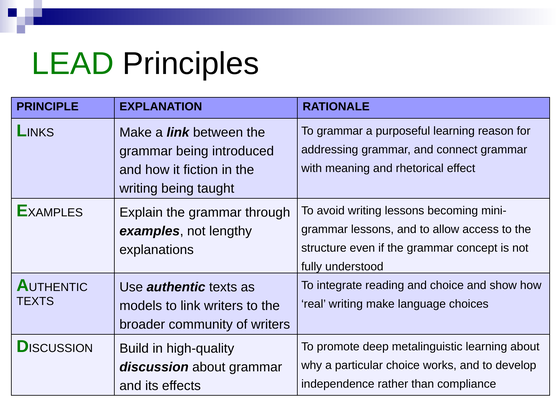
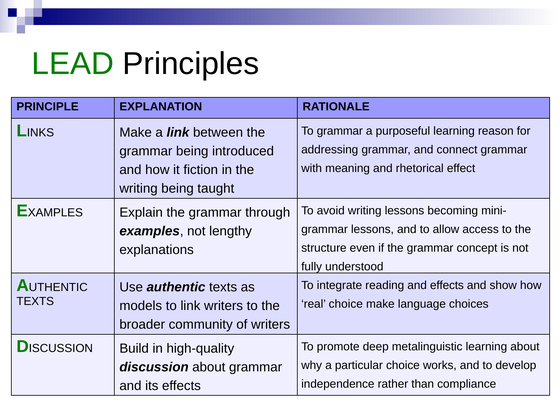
and choice: choice -> effects
real writing: writing -> choice
